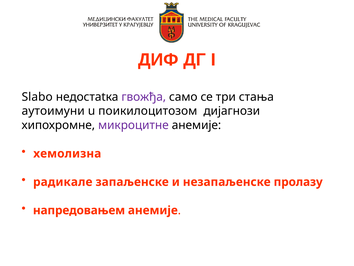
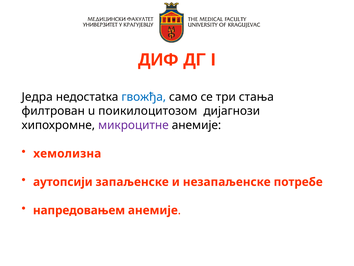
Slabo: Slabo -> Једра
гвожђа colour: purple -> blue
аутоимуни: аутоимуни -> филтрован
радикале: радикале -> aутопсији
пролазу: пролазу -> потребе
